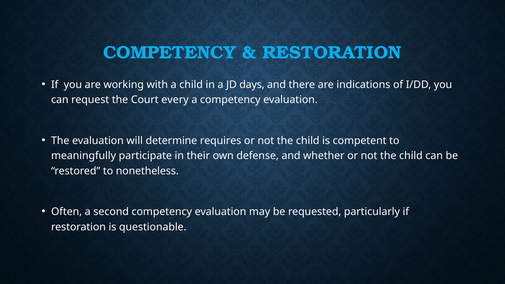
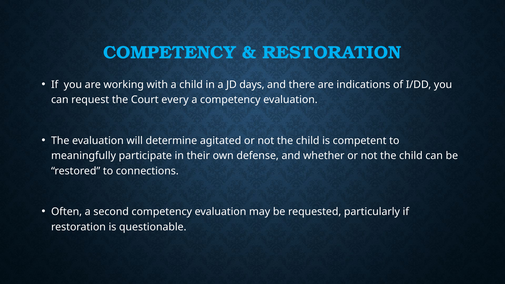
requires: requires -> agitated
nonetheless: nonetheless -> connections
